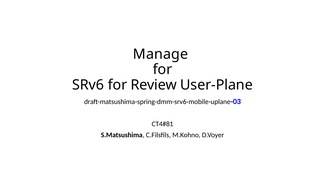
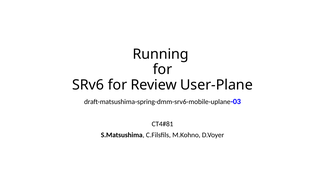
Manage: Manage -> Running
